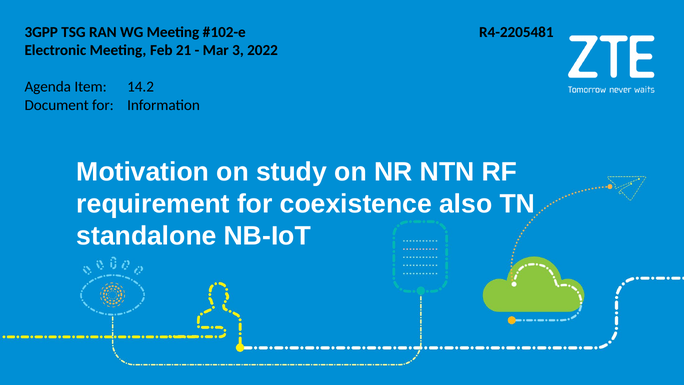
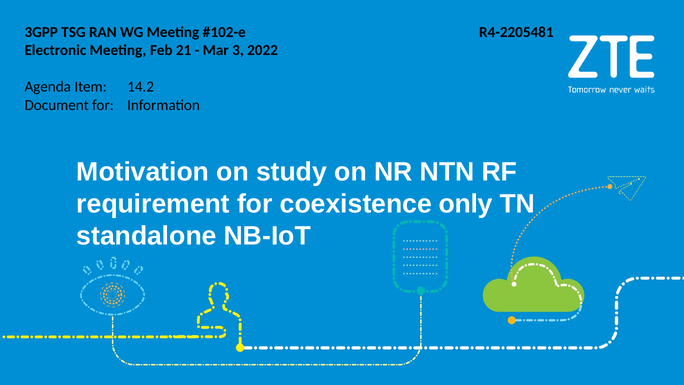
also: also -> only
